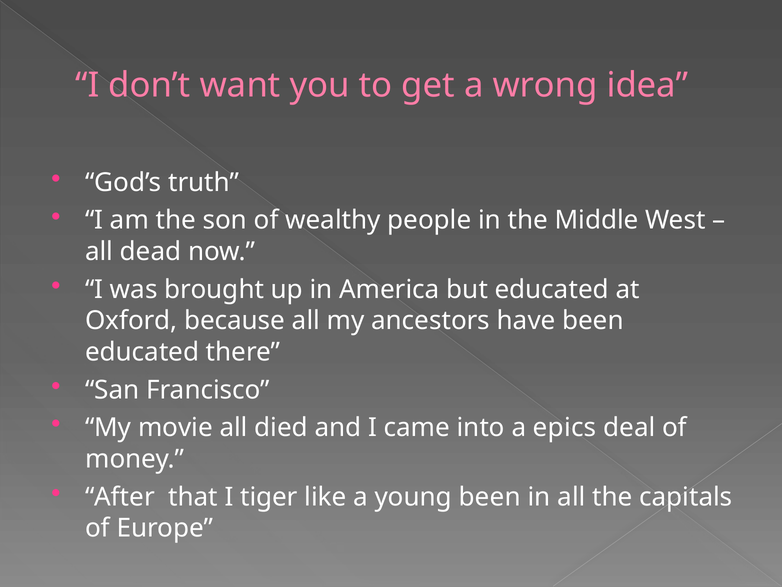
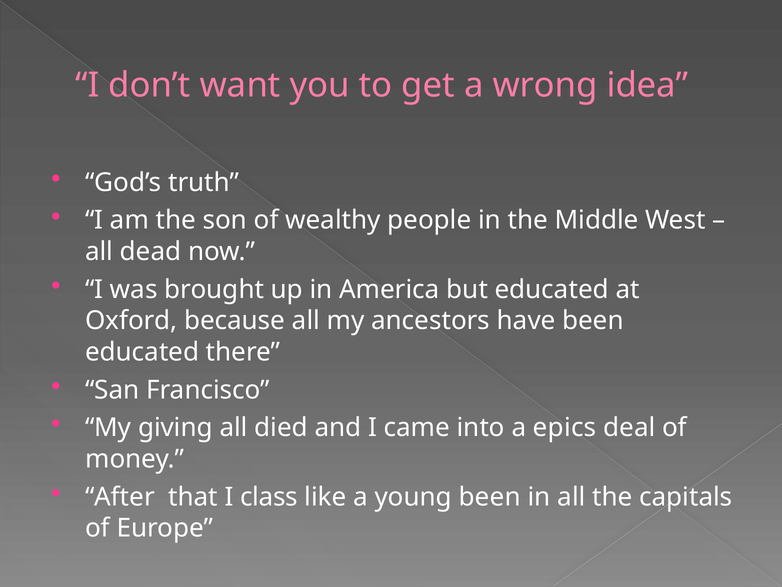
movie: movie -> giving
tiger: tiger -> class
